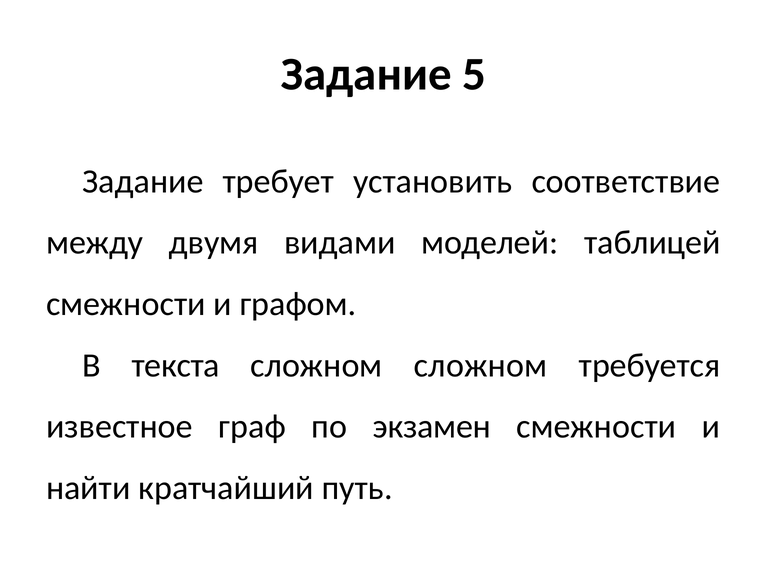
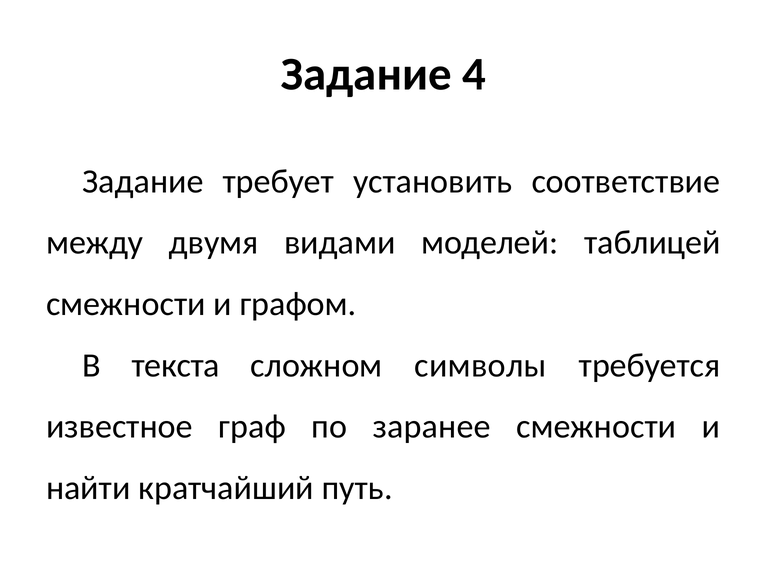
5: 5 -> 4
сложном сложном: сложном -> символы
экзамен: экзамен -> заранее
